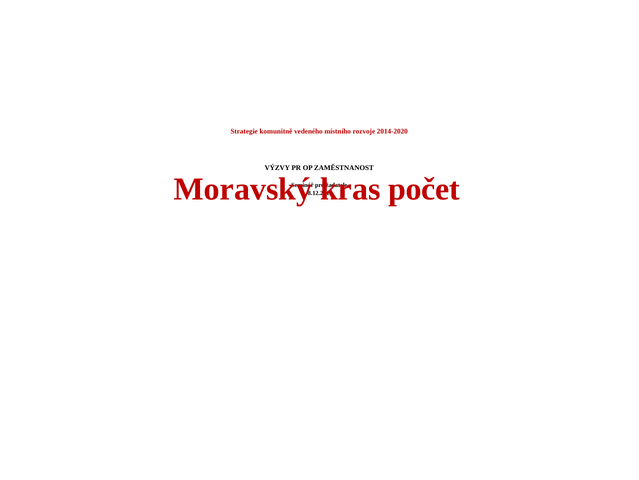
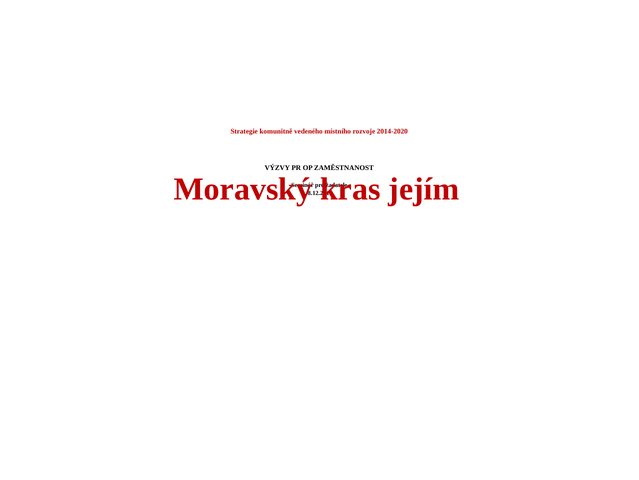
počet: počet -> jejím
